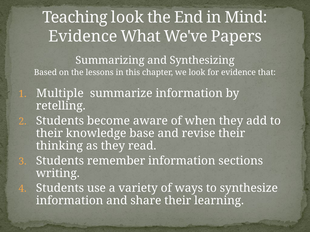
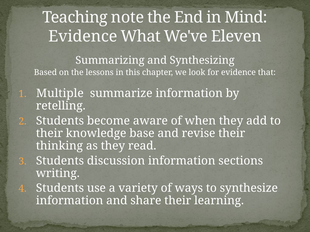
Teaching look: look -> note
Papers: Papers -> Eleven
remember: remember -> discussion
